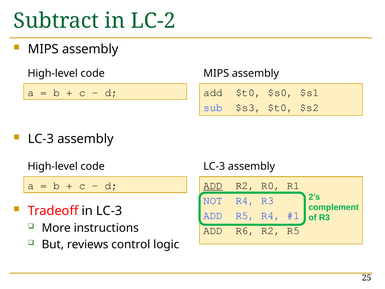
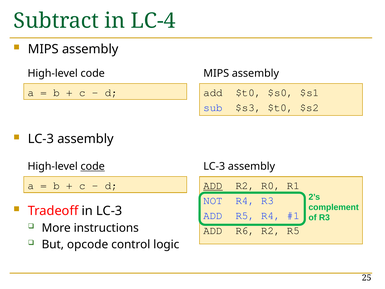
LC-2: LC-2 -> LC-4
code at (93, 166) underline: none -> present
reviews: reviews -> opcode
